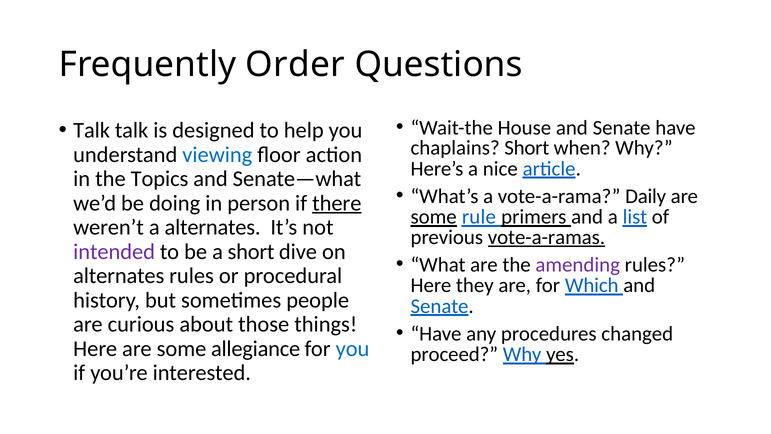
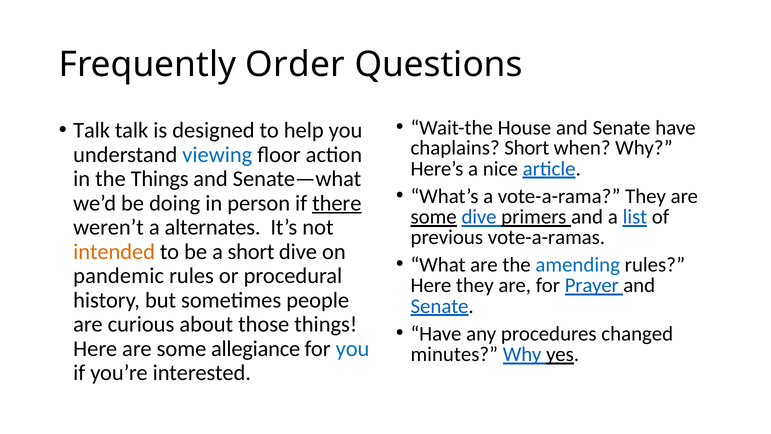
the Topics: Topics -> Things
vote-a-rama Daily: Daily -> They
some rule: rule -> dive
vote-a-ramas underline: present -> none
intended colour: purple -> orange
amending colour: purple -> blue
alternates at (119, 276): alternates -> pandemic
Which: Which -> Prayer
proceed: proceed -> minutes
